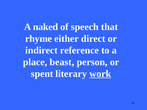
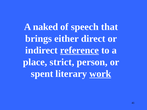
rhyme: rhyme -> brings
reference underline: none -> present
beast: beast -> strict
